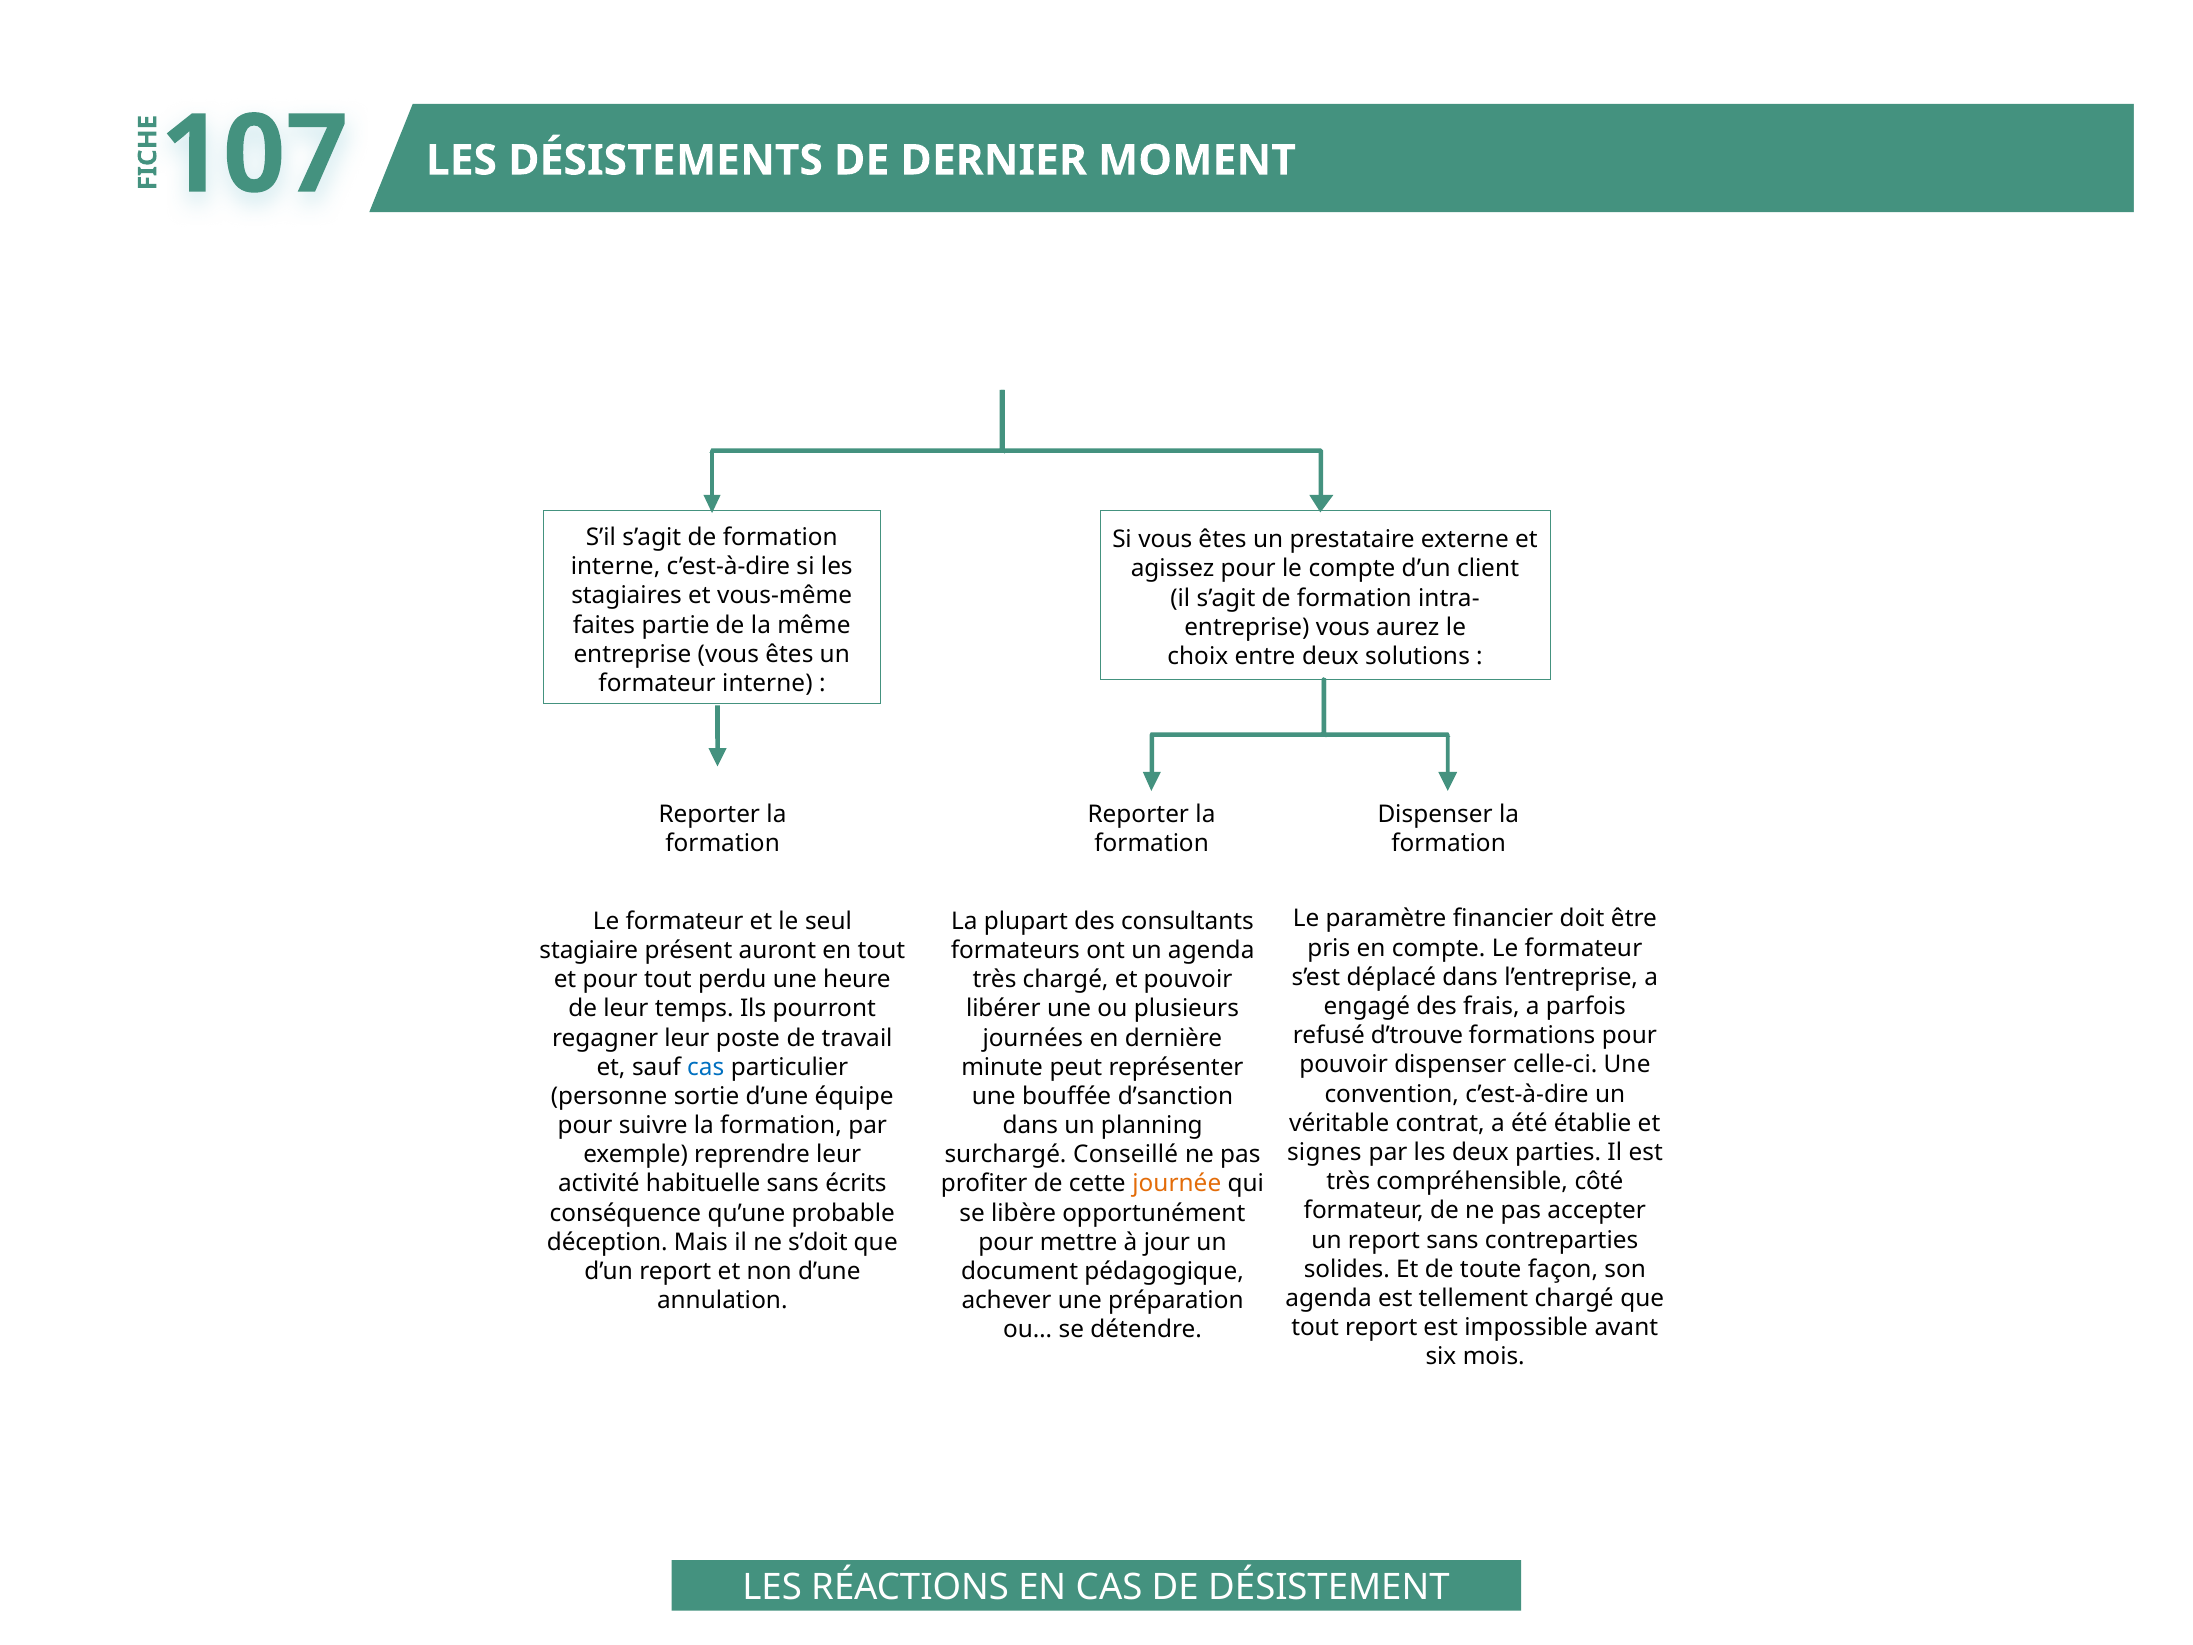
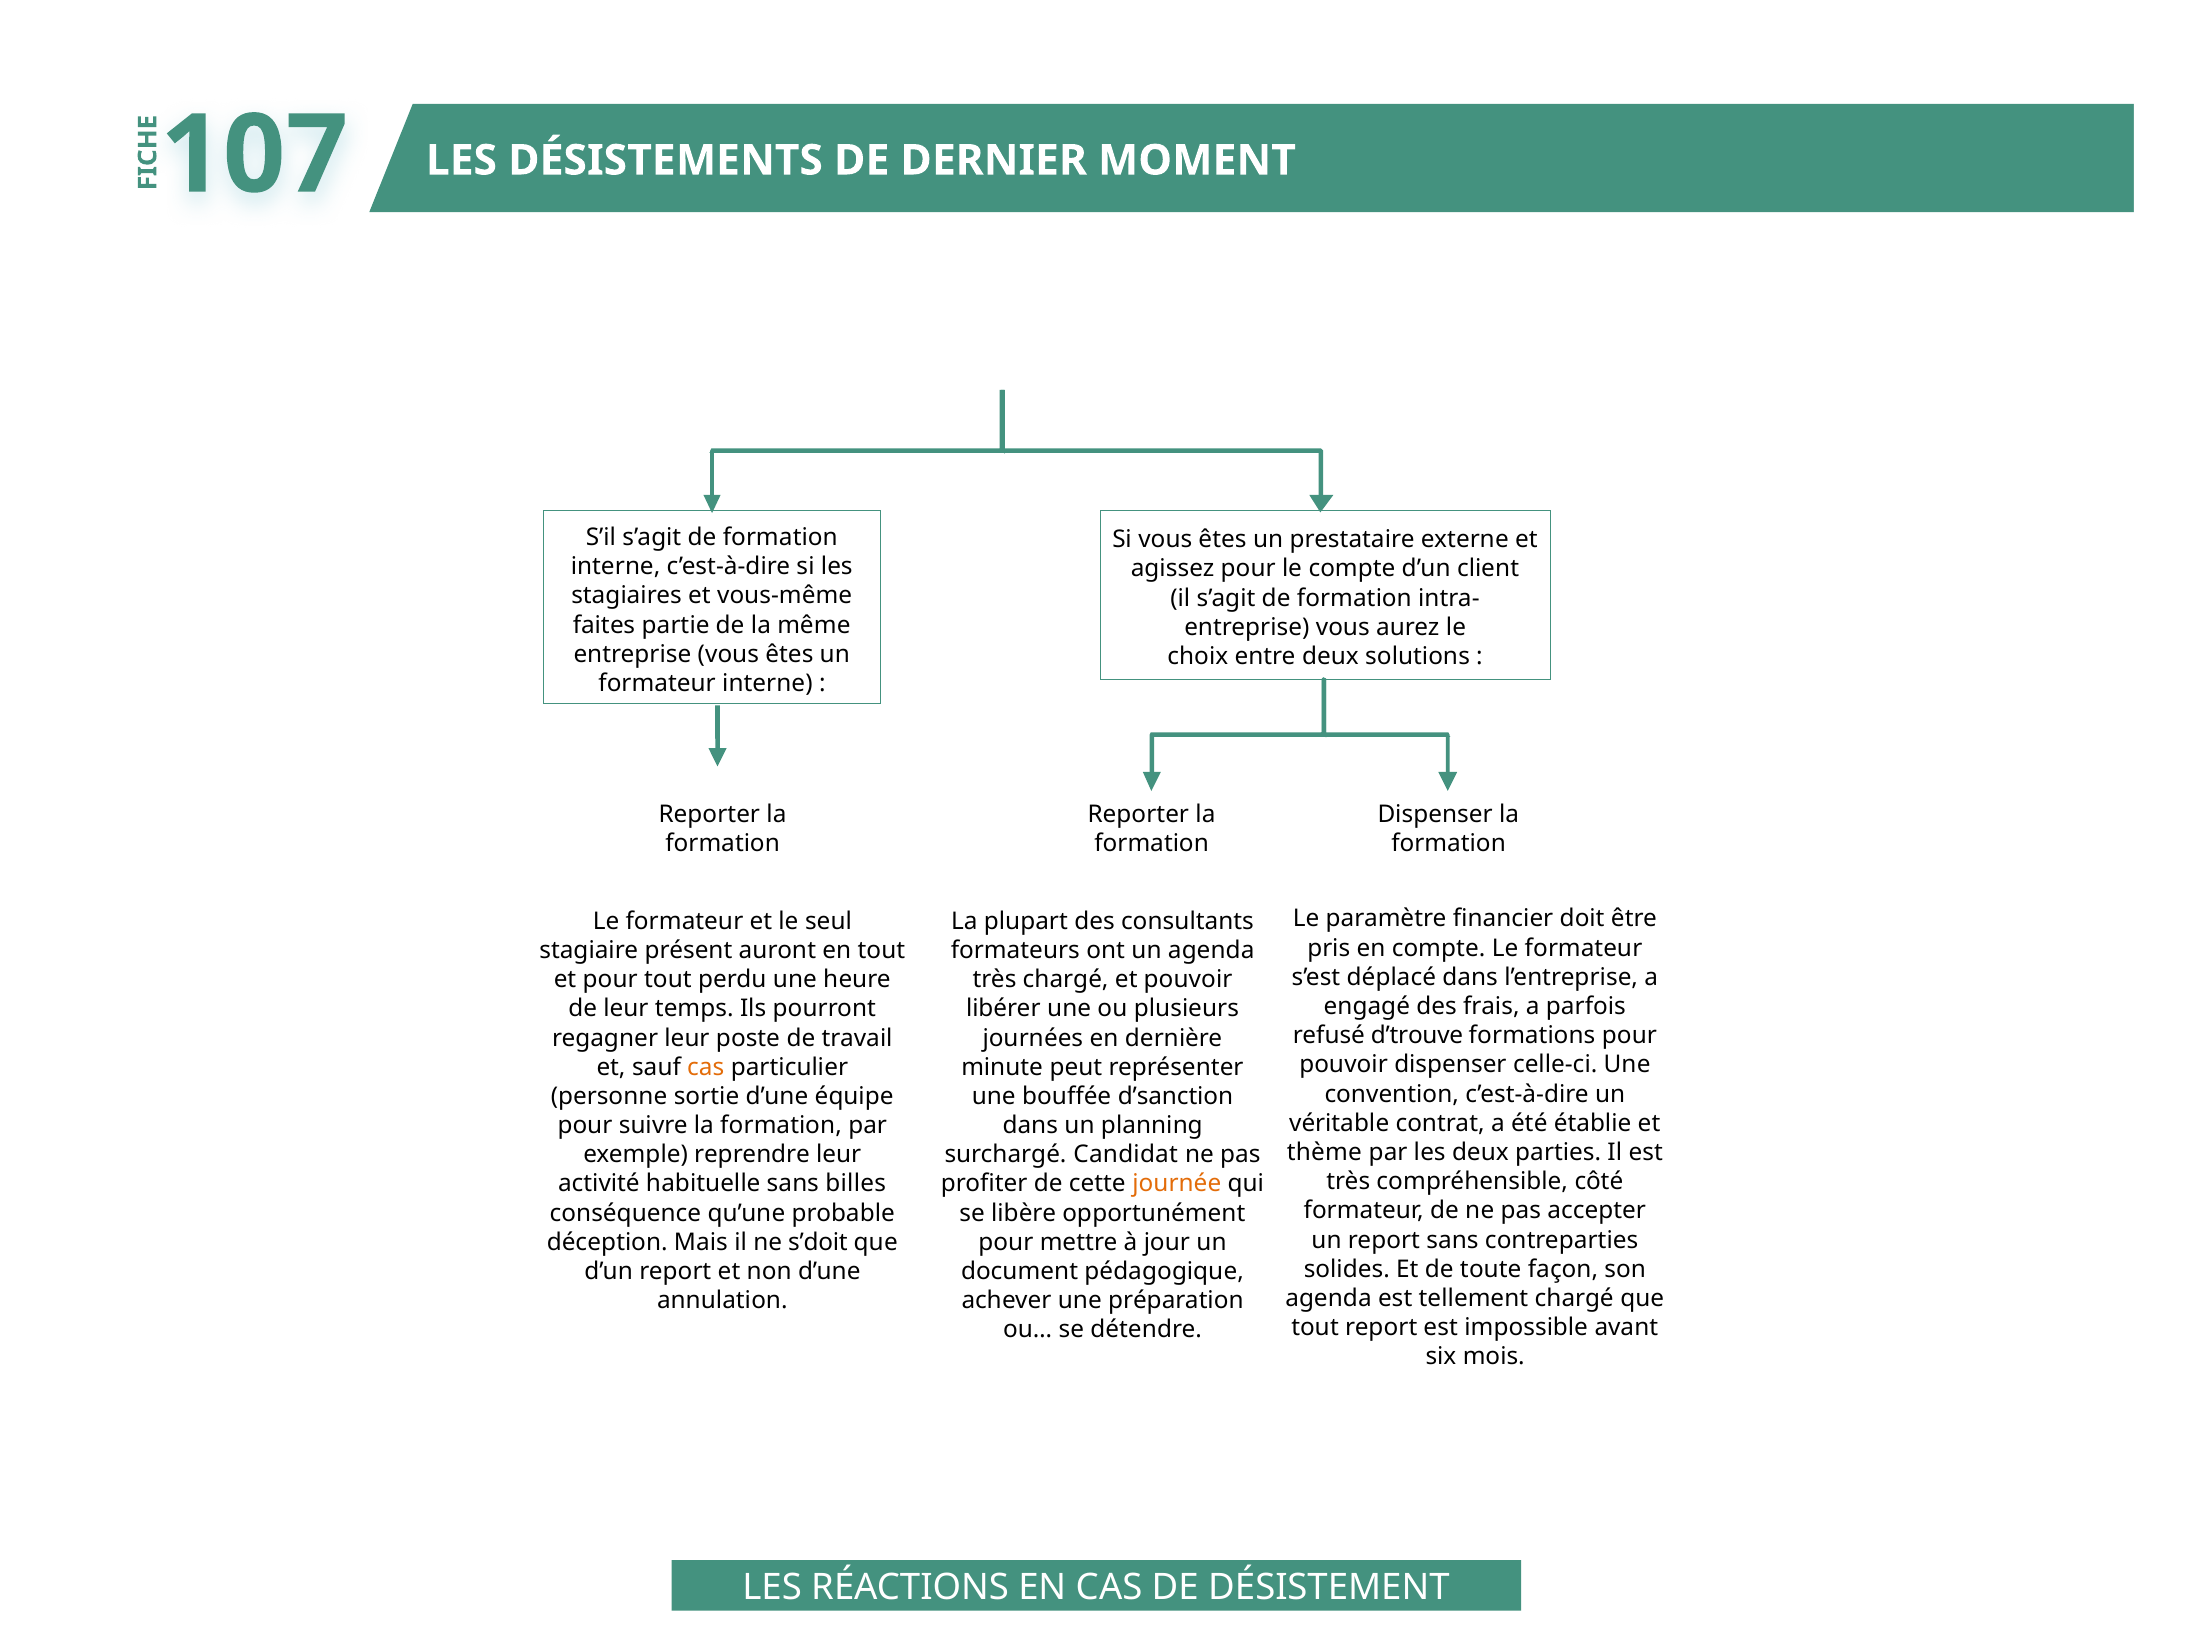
cas at (706, 1067) colour: blue -> orange
signes: signes -> thème
Conseillé: Conseillé -> Candidat
écrits: écrits -> billes
